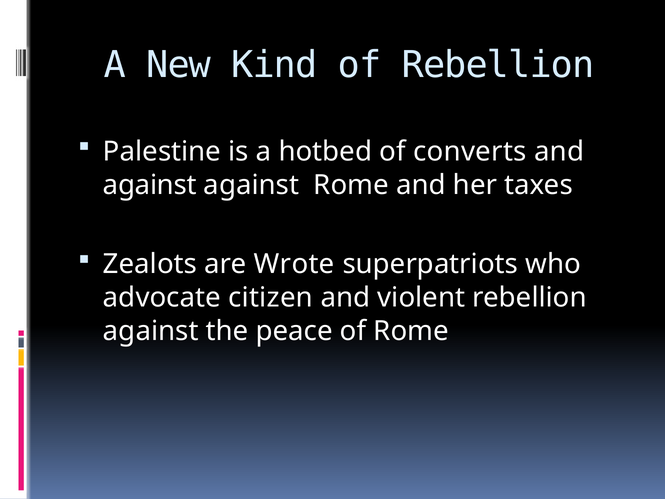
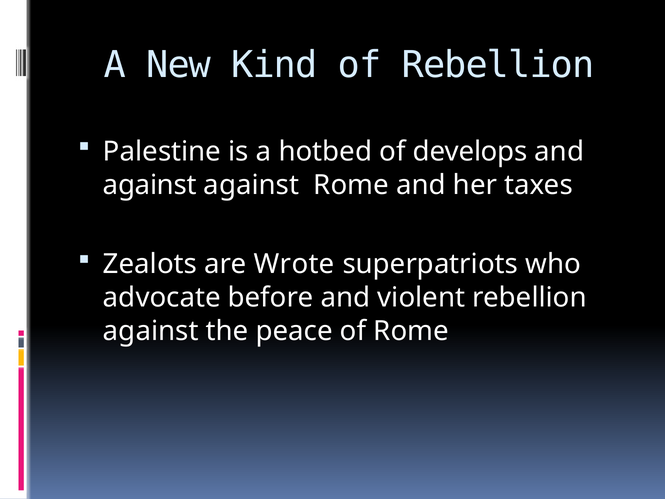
converts: converts -> develops
citizen: citizen -> before
